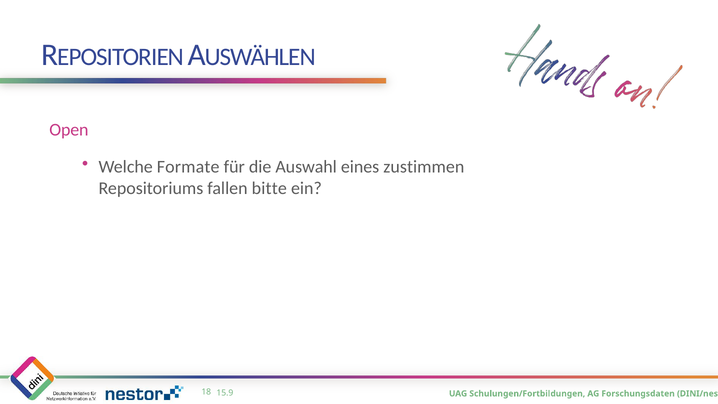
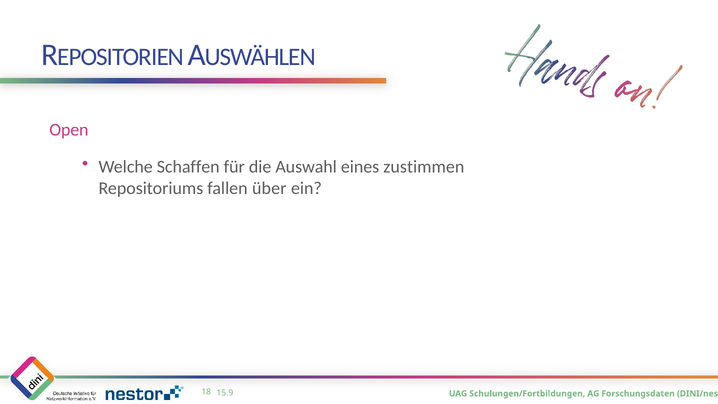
Formate: Formate -> Schaffen
bitte: bitte -> über
